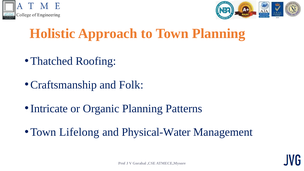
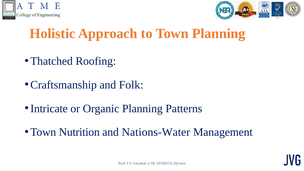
Lifelong: Lifelong -> Nutrition
Physical-Water: Physical-Water -> Nations-Water
